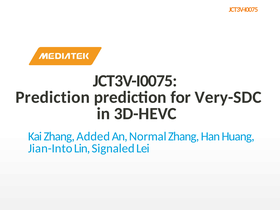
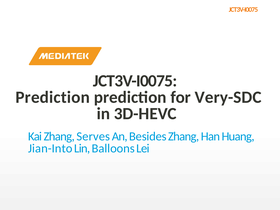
Added: Added -> Serves
Normal: Normal -> Besides
Signaled: Signaled -> Balloons
